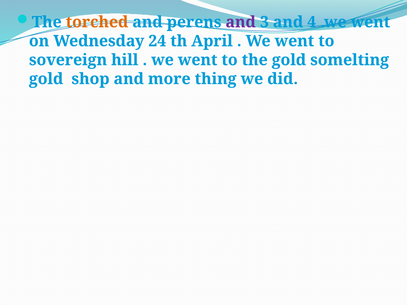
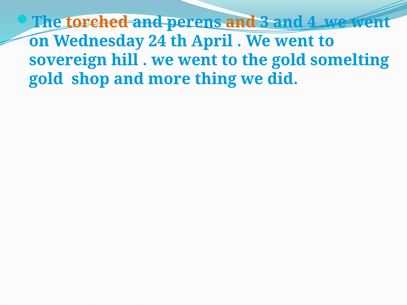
and at (241, 22) colour: purple -> orange
